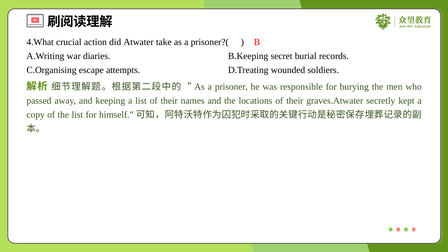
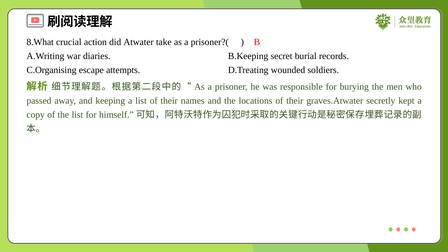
4.What: 4.What -> 8.What
